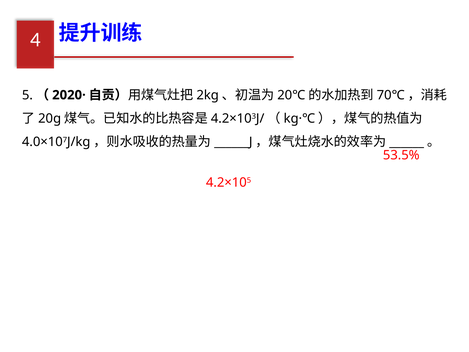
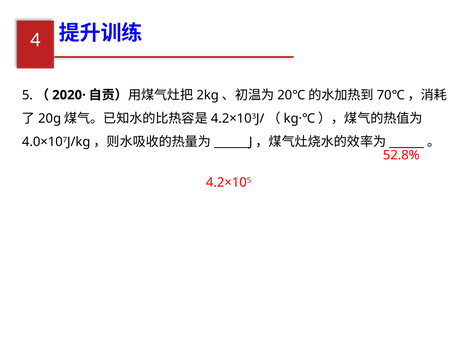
53.5%: 53.5% -> 52.8%
